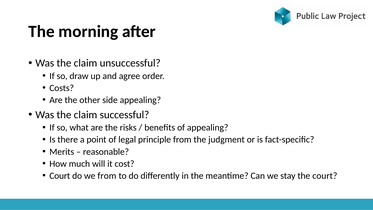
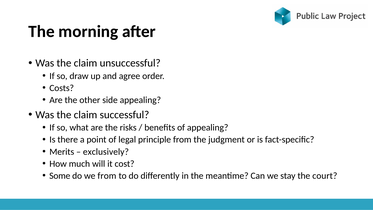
reasonable: reasonable -> exclusively
Court at (60, 176): Court -> Some
